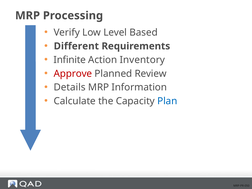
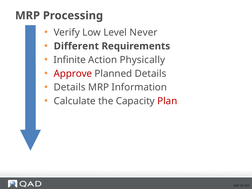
Based: Based -> Never
Inventory: Inventory -> Physically
Planned Review: Review -> Details
Plan colour: blue -> red
